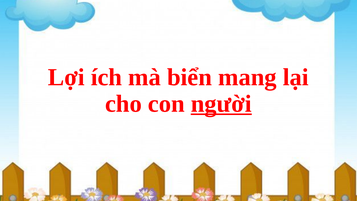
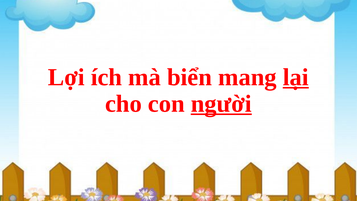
lại underline: none -> present
